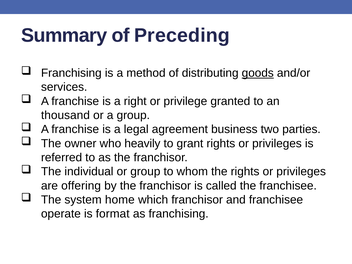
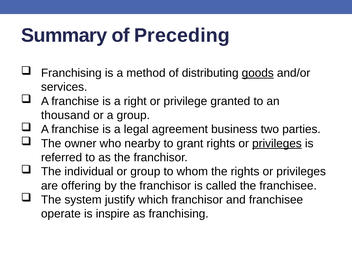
heavily: heavily -> nearby
privileges at (277, 143) underline: none -> present
home: home -> justify
format: format -> inspire
